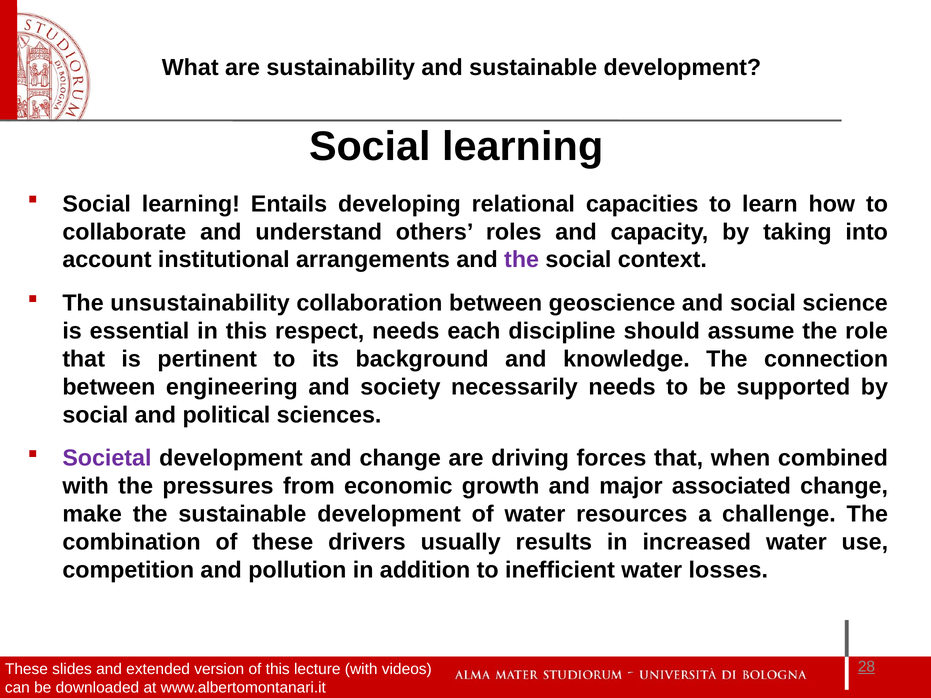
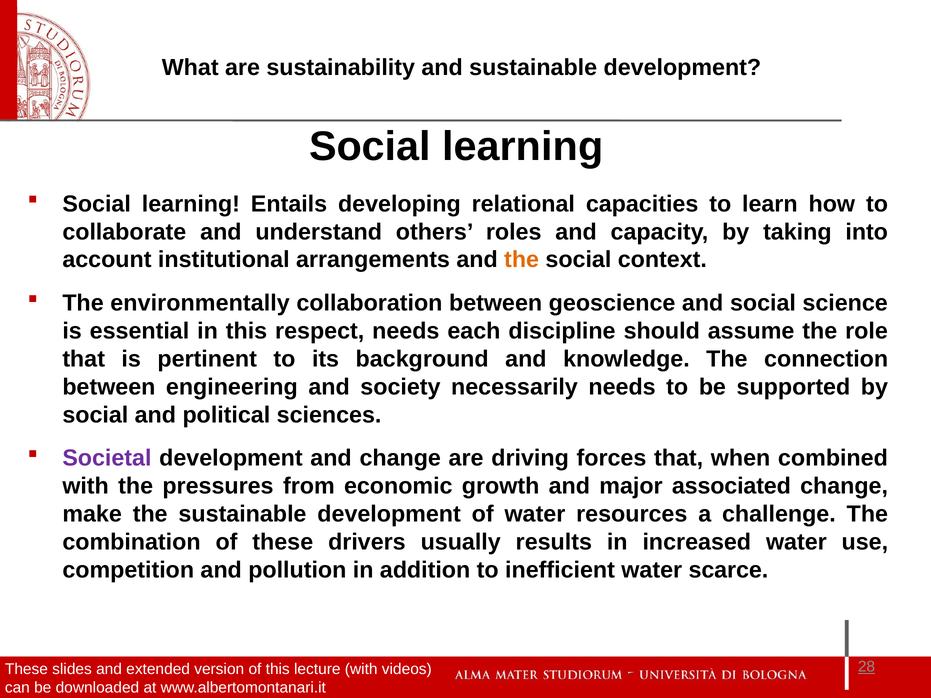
the at (522, 260) colour: purple -> orange
unsustainability: unsustainability -> environmentally
losses: losses -> scarce
